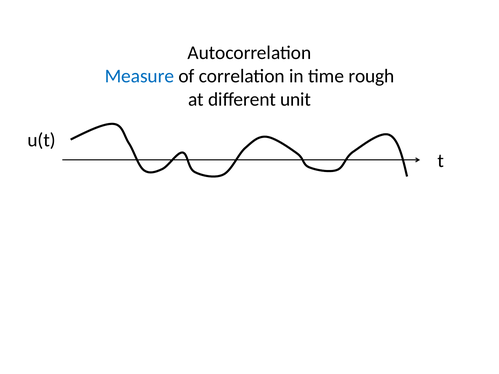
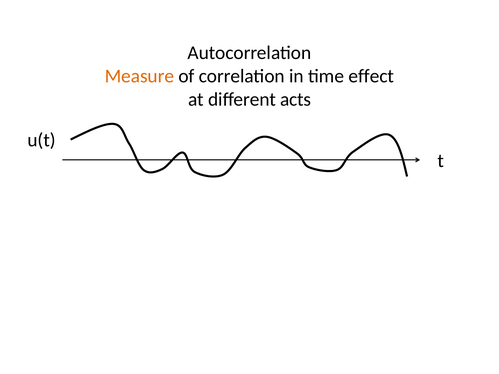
Measure colour: blue -> orange
rough: rough -> effect
unit: unit -> acts
